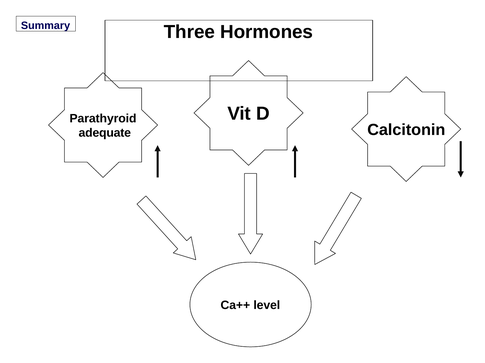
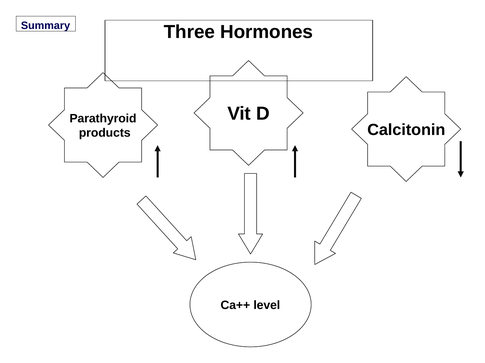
adequate: adequate -> products
